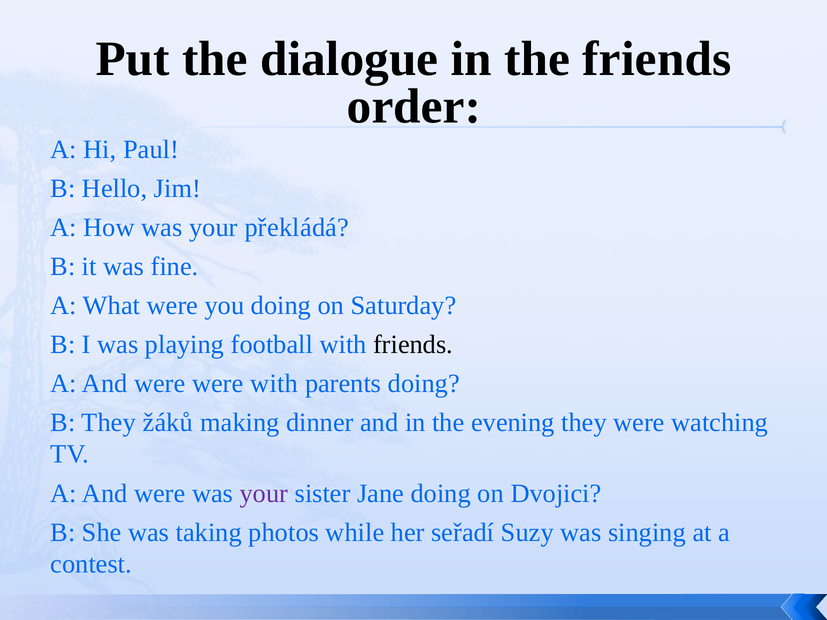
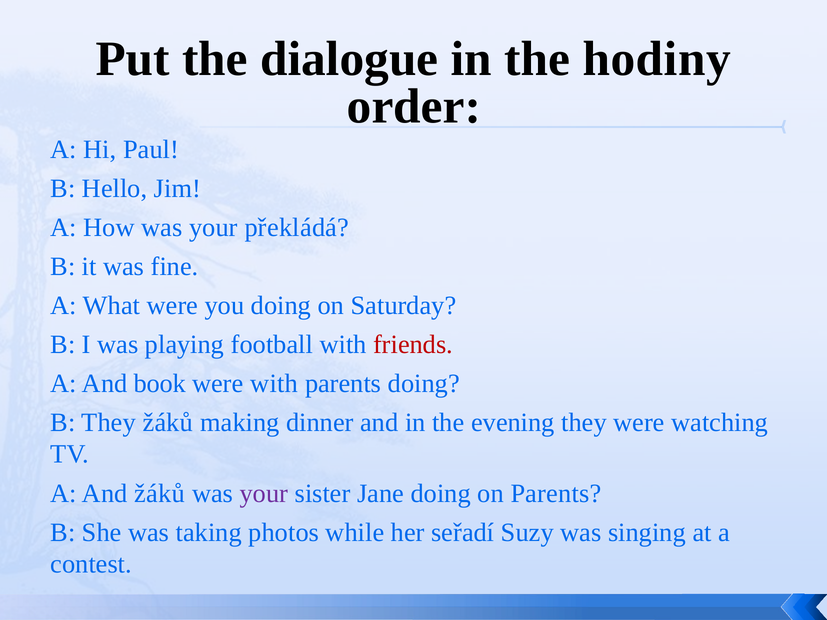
the friends: friends -> hodiny
friends at (413, 345) colour: black -> red
were at (160, 384): were -> book
were at (160, 494): were -> žáků
on Dvojici: Dvojici -> Parents
